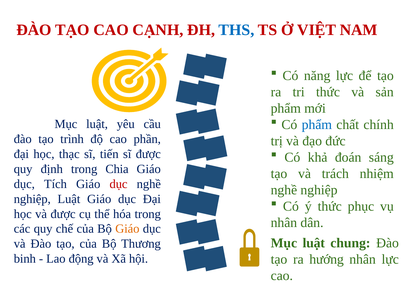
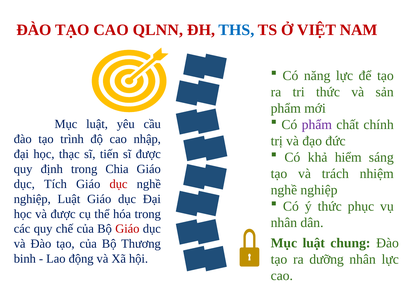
CẠNH: CẠNH -> QLNN
phẩm at (317, 125) colour: blue -> purple
phần: phần -> nhập
đoán: đoán -> hiểm
Giáo at (127, 229) colour: orange -> red
hướng: hướng -> dưỡng
